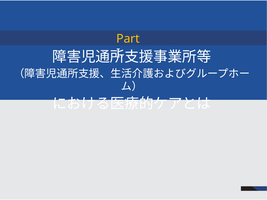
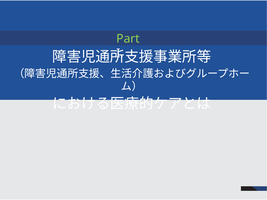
Part colour: yellow -> light green
